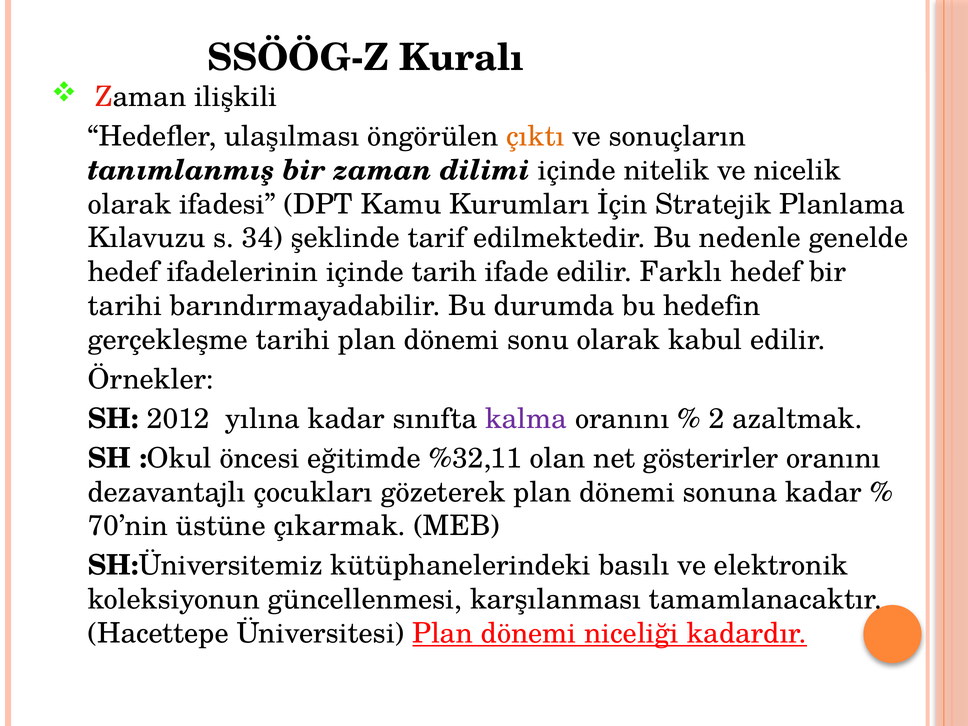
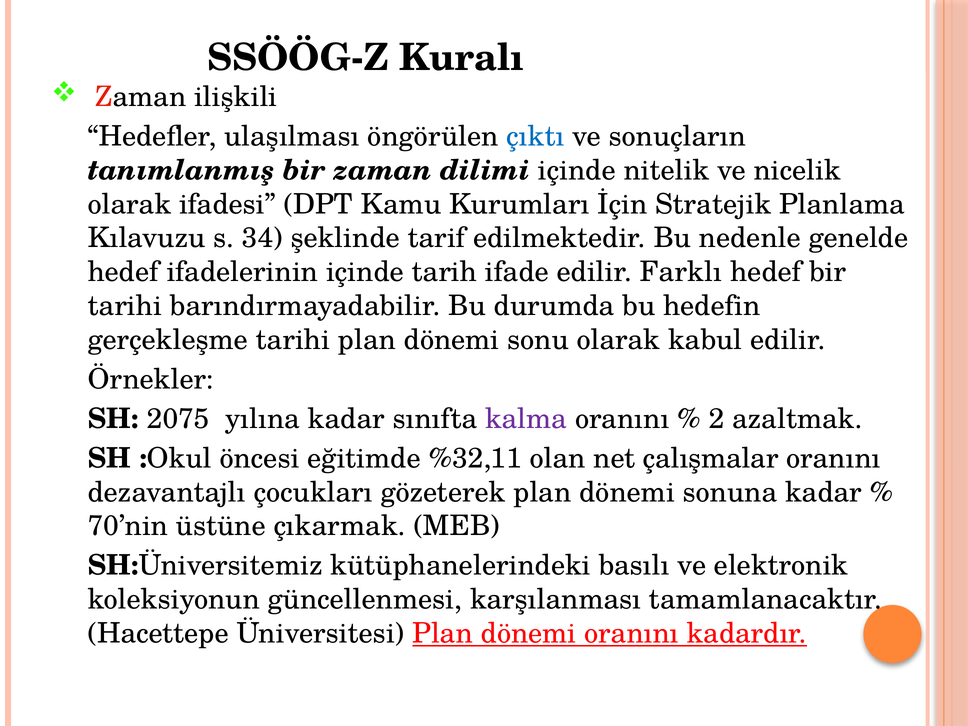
çıktı colour: orange -> blue
2012: 2012 -> 2075
gösterirler: gösterirler -> çalışmalar
dönemi niceliği: niceliği -> oranını
